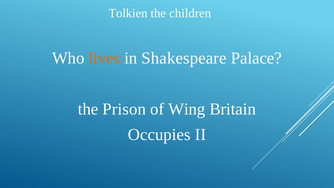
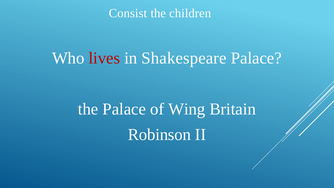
Tolkien: Tolkien -> Consist
lives colour: orange -> red
the Prison: Prison -> Palace
Occupies: Occupies -> Robinson
